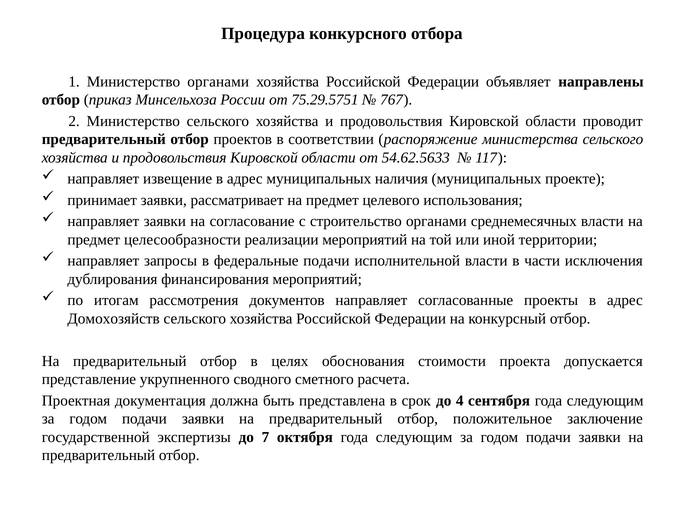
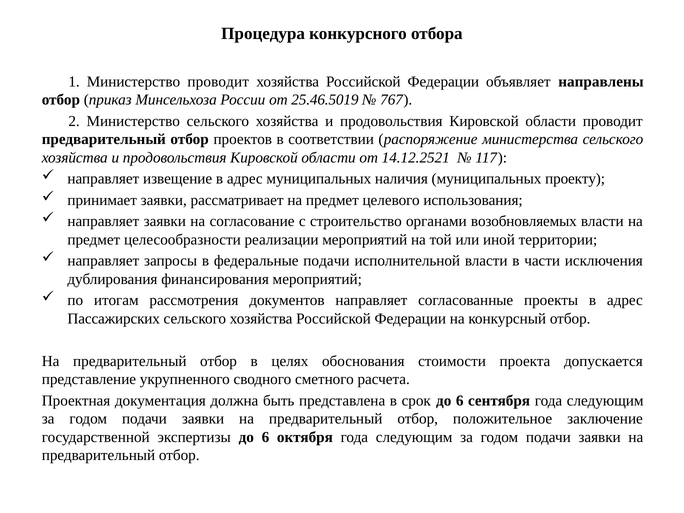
Министерство органами: органами -> проводит
75.29.5751: 75.29.5751 -> 25.46.5019
54.62.5633: 54.62.5633 -> 14.12.2521
проекте: проекте -> проекту
среднемесячных: среднемесячных -> возобновляемых
Домохозяйств: Домохозяйств -> Пассажирских
срок до 4: 4 -> 6
экспертизы до 7: 7 -> 6
